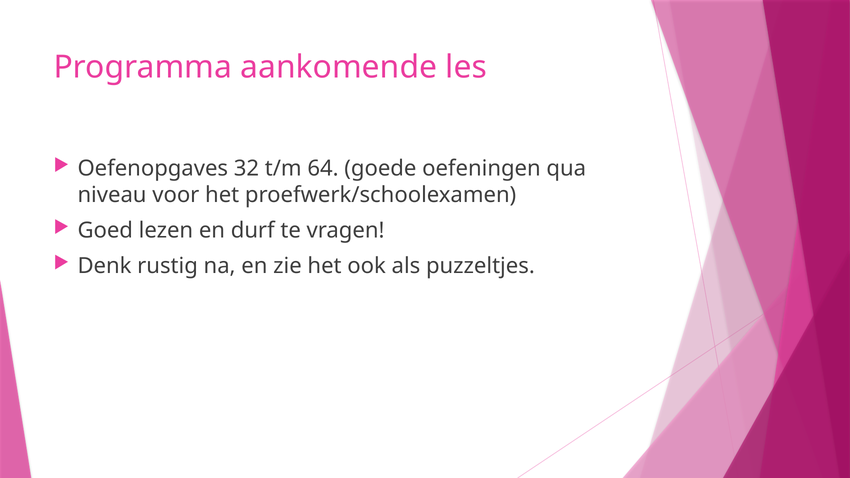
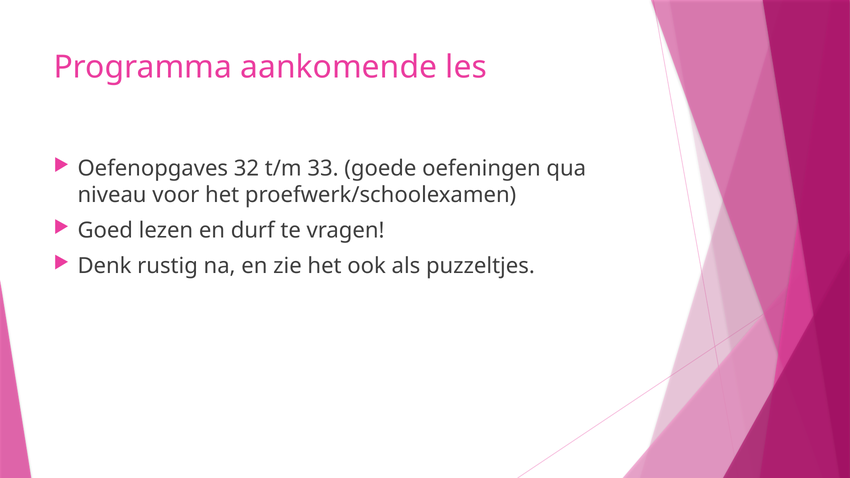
64: 64 -> 33
